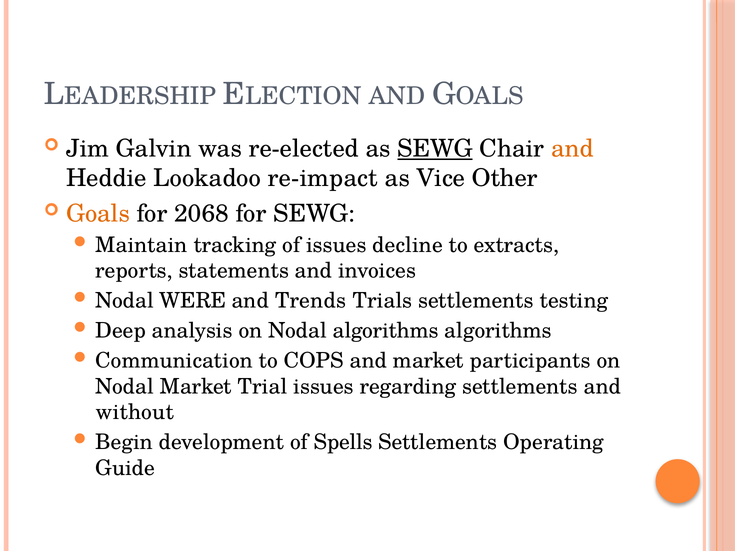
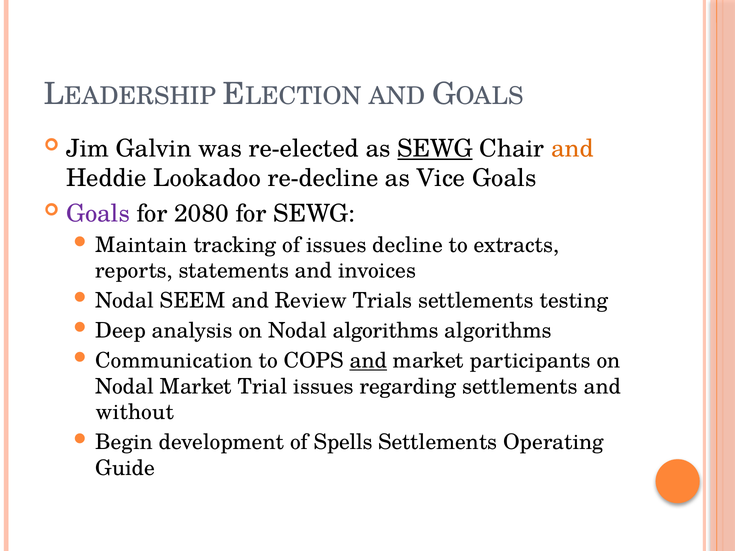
re-impact: re-impact -> re-decline
Vice Other: Other -> Goals
Goals at (98, 214) colour: orange -> purple
2068: 2068 -> 2080
WERE: WERE -> SEEM
Trends: Trends -> Review
and at (368, 361) underline: none -> present
